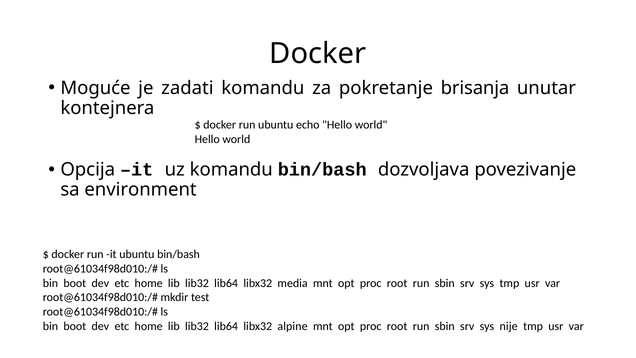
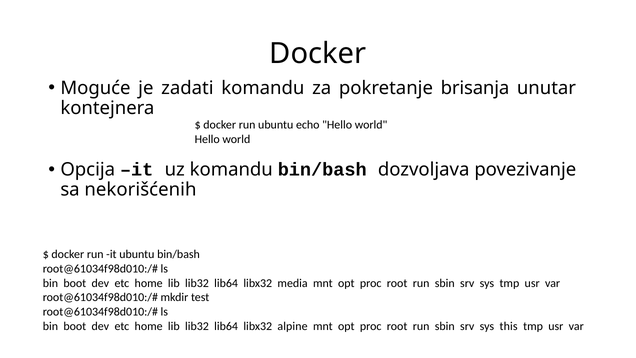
environment: environment -> nekorišćenih
nije: nije -> this
